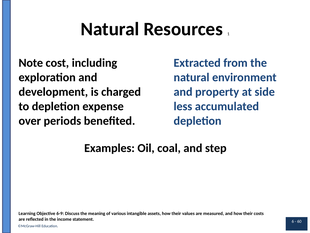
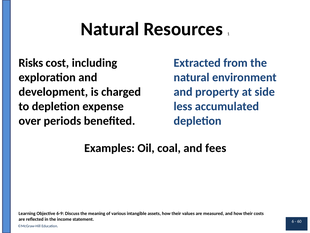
Note: Note -> Risks
step: step -> fees
